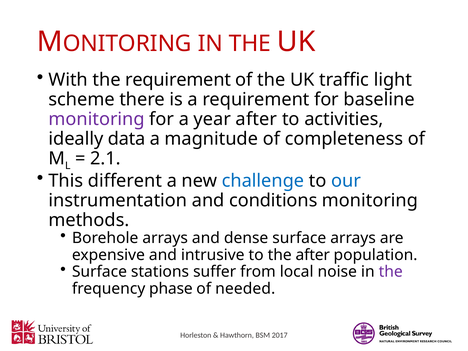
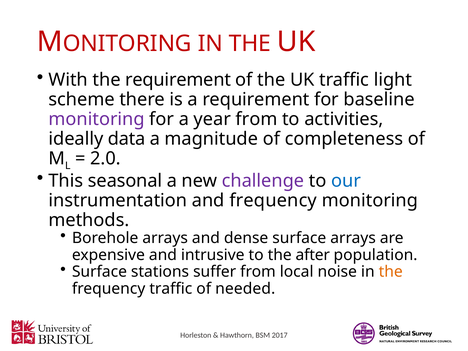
year after: after -> from
2.1: 2.1 -> 2.0
different: different -> seasonal
challenge colour: blue -> purple
and conditions: conditions -> frequency
the at (391, 272) colour: purple -> orange
frequency phase: phase -> traffic
